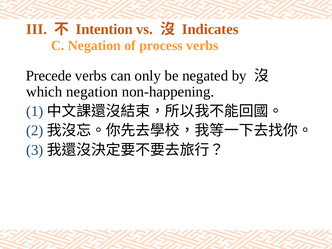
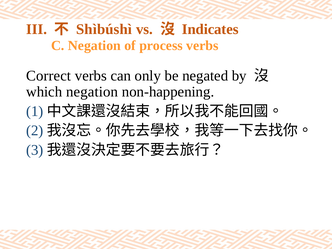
Intention: Intention -> Shìbúshì
Precede: Precede -> Correct
